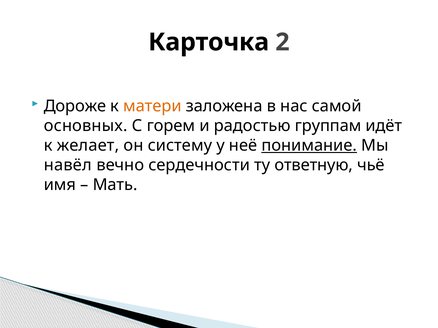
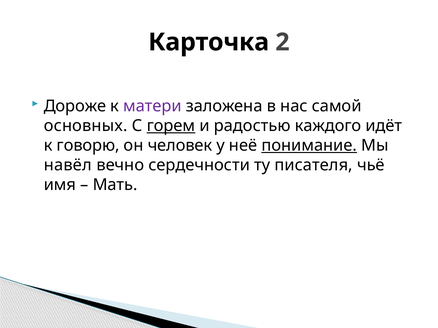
матери colour: orange -> purple
горем underline: none -> present
группам: группам -> каждого
желает: желает -> говорю
систему: систему -> человек
ответную: ответную -> писателя
